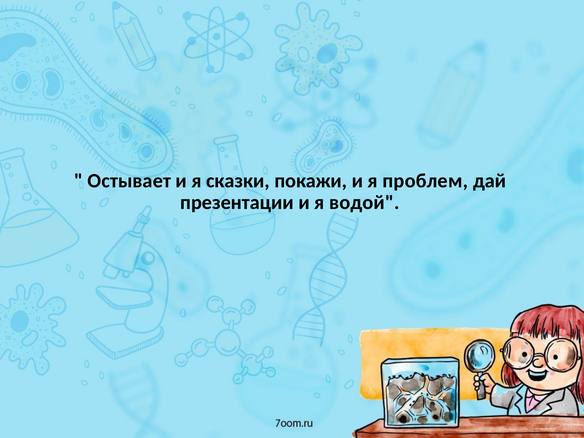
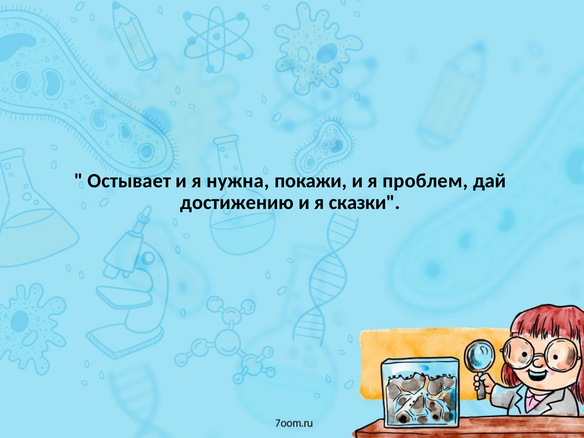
сказки: сказки -> нужна
презентации: презентации -> достижению
водой: водой -> сказки
